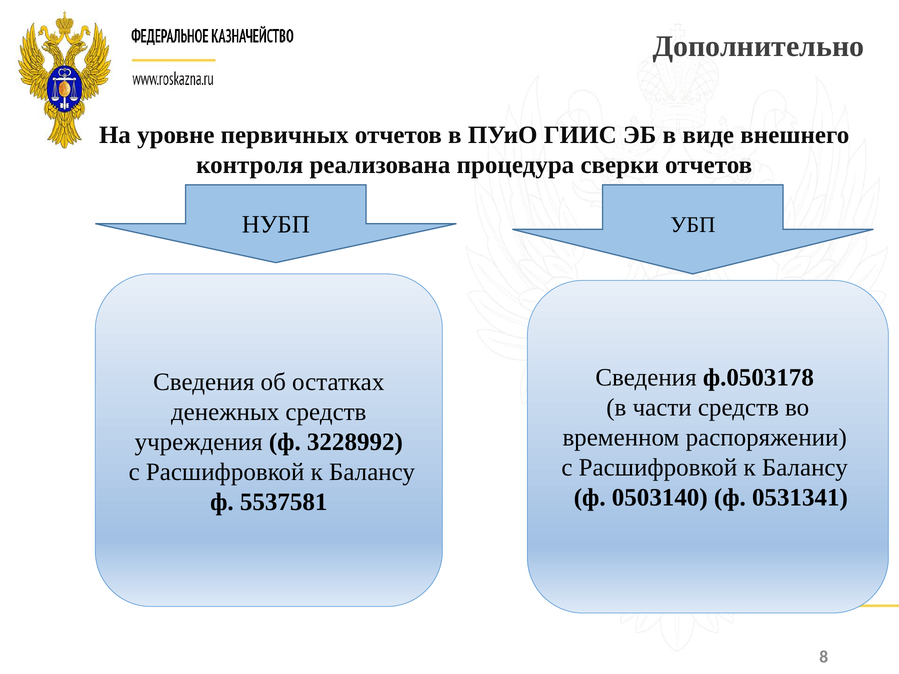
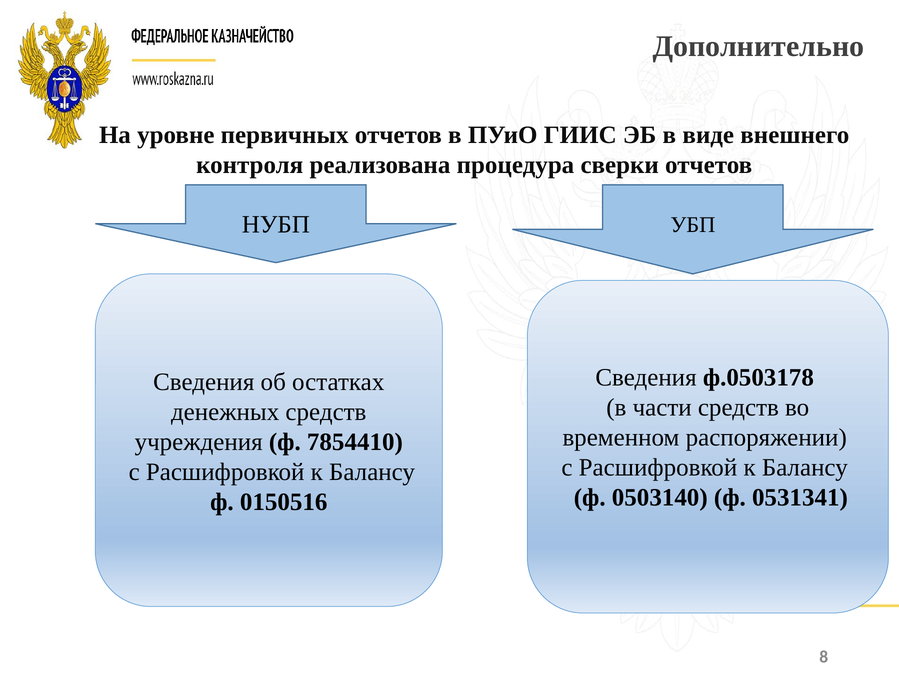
3228992: 3228992 -> 7854410
5537581: 5537581 -> 0150516
